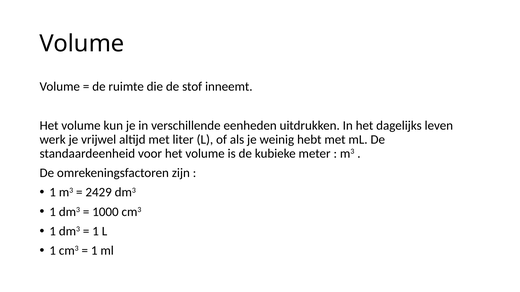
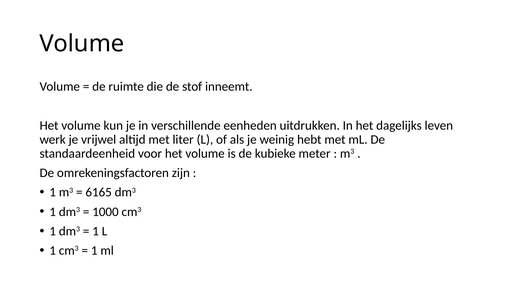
2429: 2429 -> 6165
